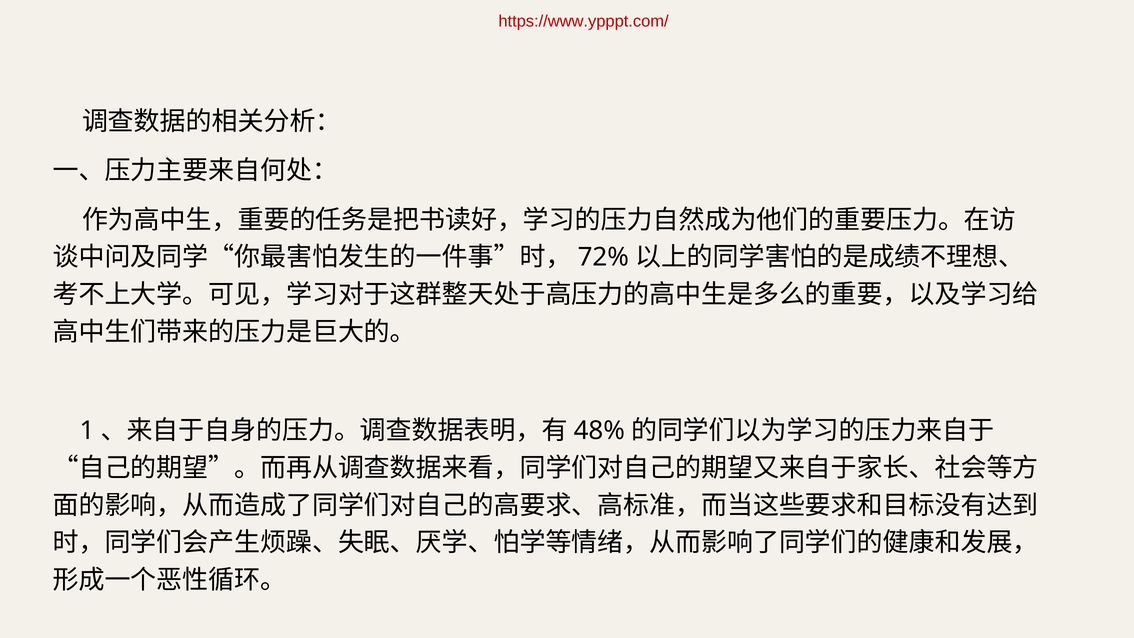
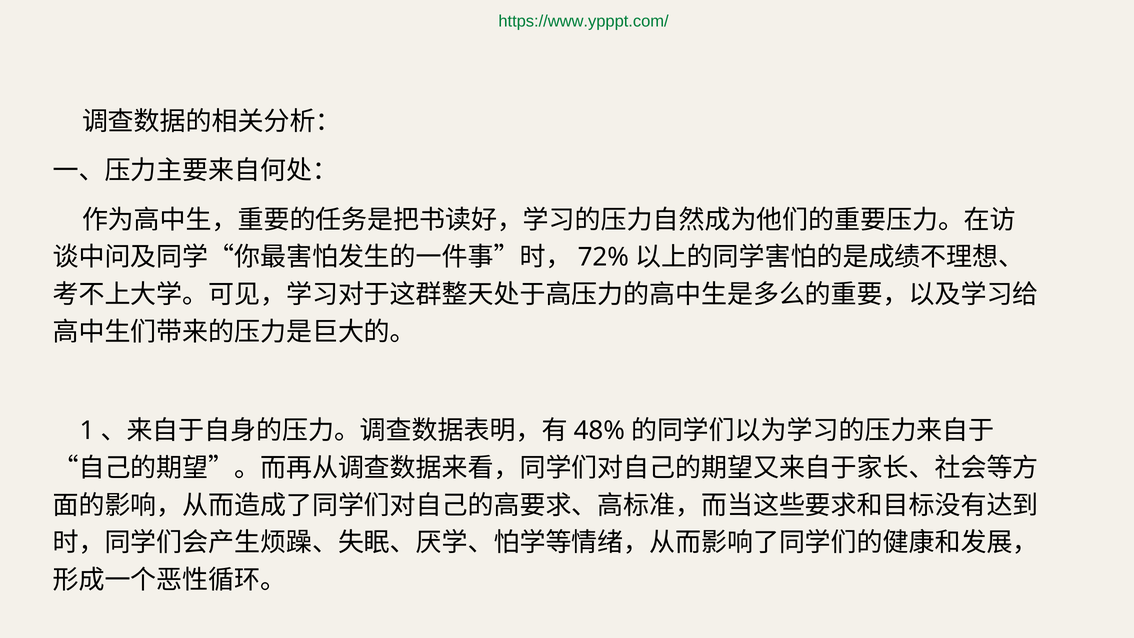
https://www.ypppt.com/ colour: red -> green
